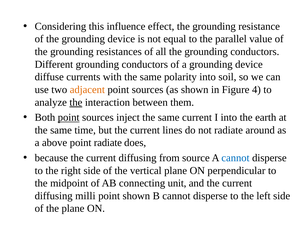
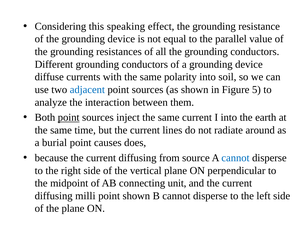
influence: influence -> speaking
adjacent colour: orange -> blue
4: 4 -> 5
the at (76, 102) underline: present -> none
above: above -> burial
point radiate: radiate -> causes
